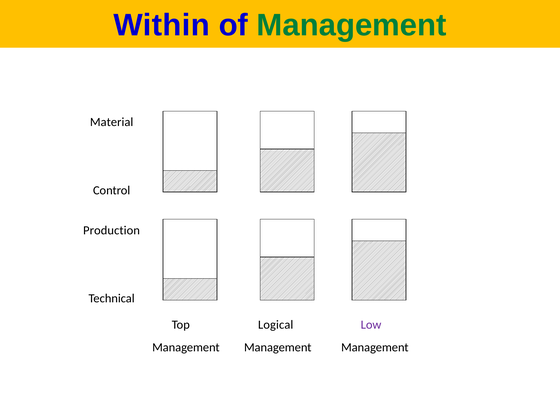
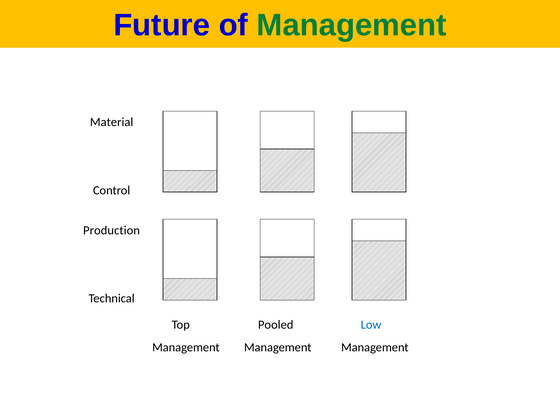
Within: Within -> Future
Logical: Logical -> Pooled
Low colour: purple -> blue
